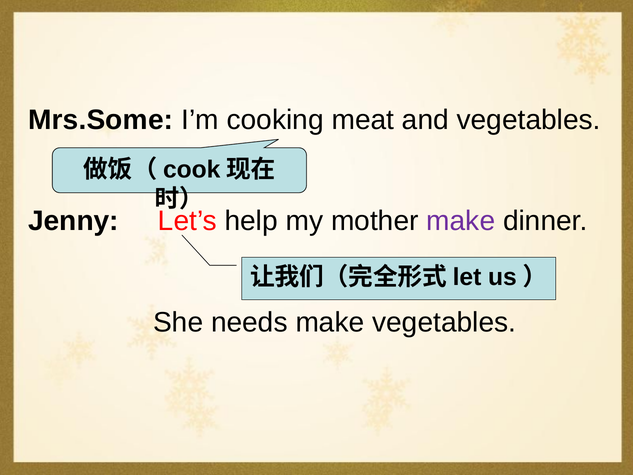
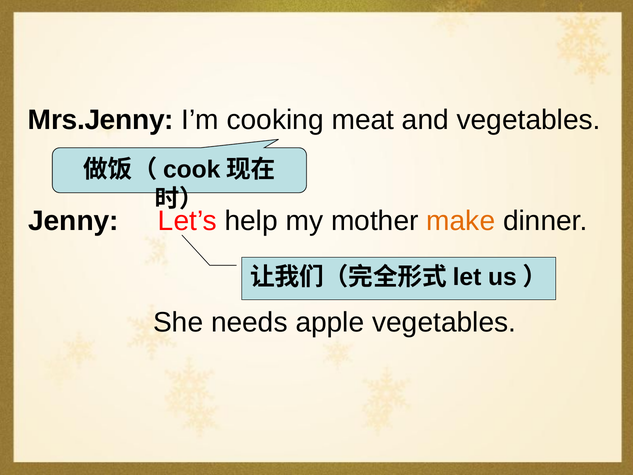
Mrs.Some: Mrs.Some -> Mrs.Jenny
make at (461, 221) colour: purple -> orange
needs make: make -> apple
